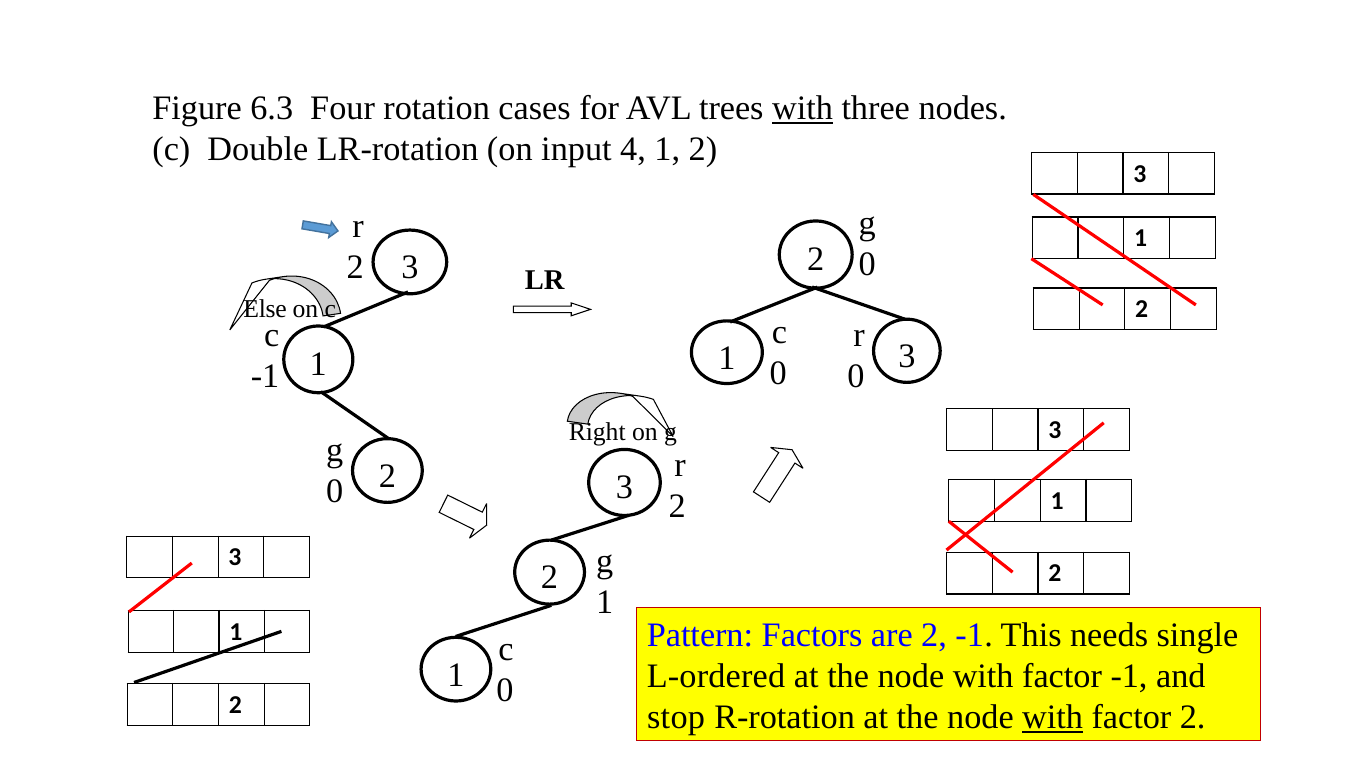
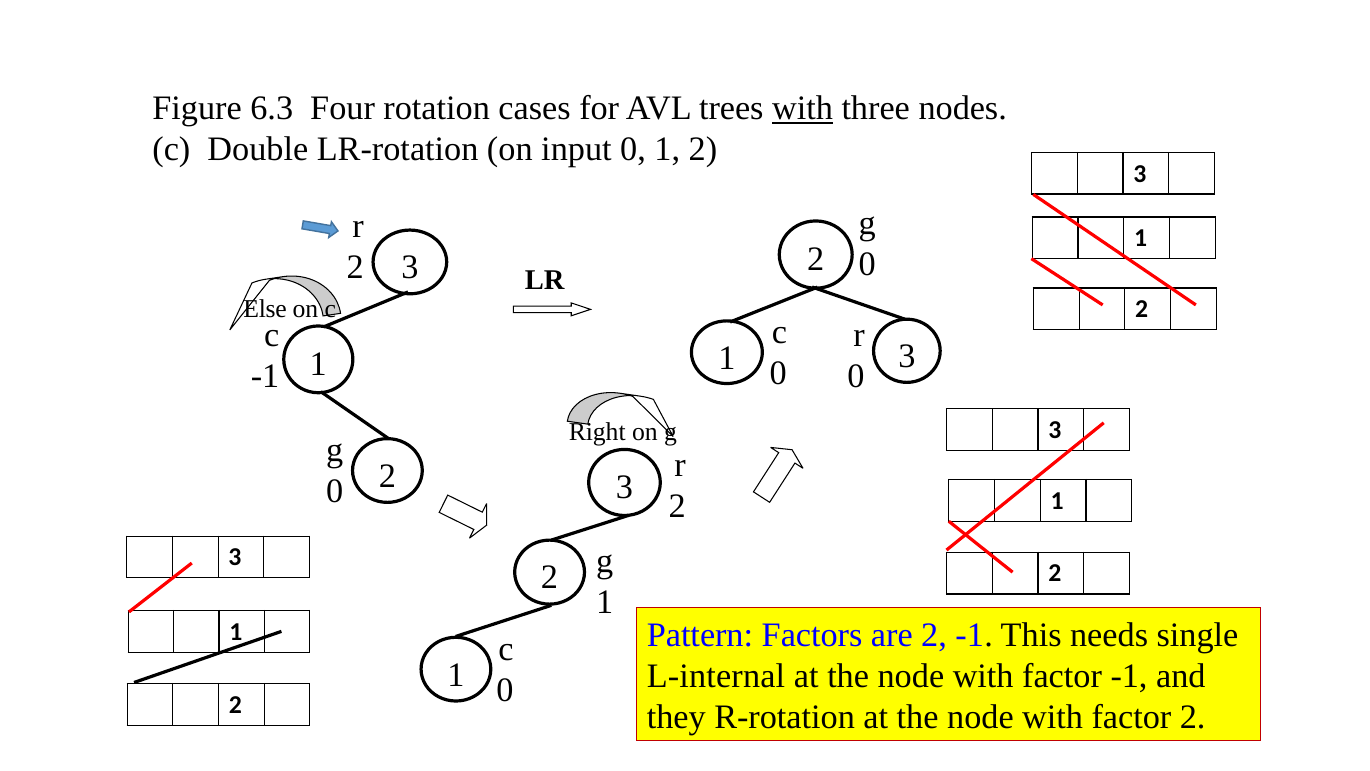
input 4: 4 -> 0
L-ordered: L-ordered -> L-internal
stop: stop -> they
with at (1053, 717) underline: present -> none
